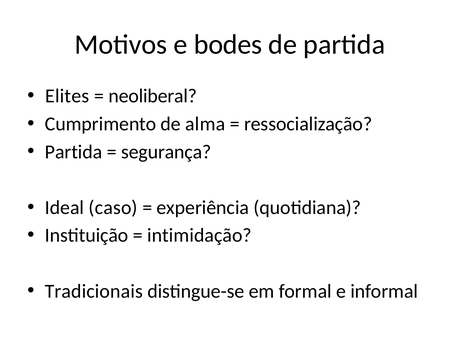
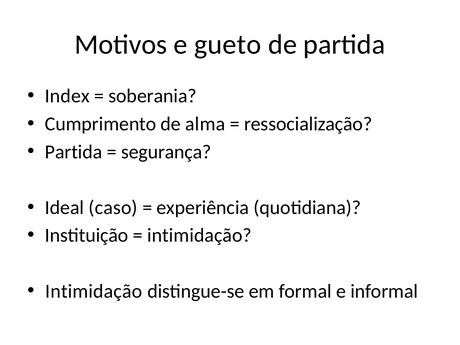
bodes: bodes -> gueto
Elites: Elites -> Index
neoliberal: neoliberal -> soberania
Tradicionais at (94, 291): Tradicionais -> Intimidação
